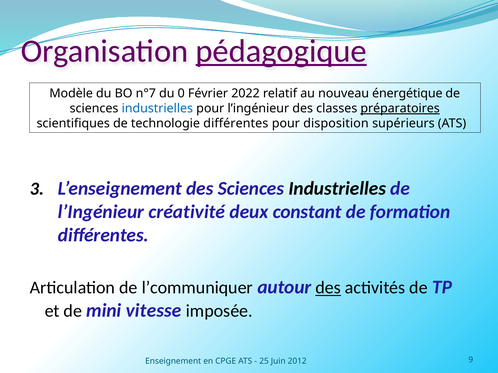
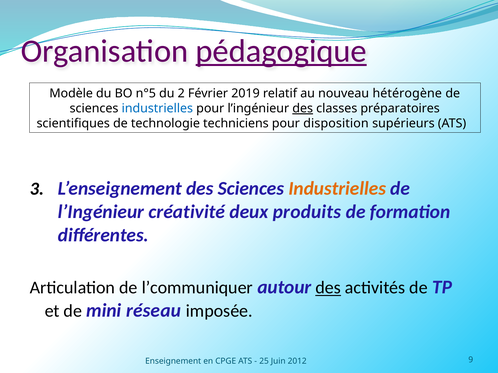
n°7: n°7 -> n°5
0: 0 -> 2
2022: 2022 -> 2019
énergétique: énergétique -> hétérogène
des at (303, 109) underline: none -> present
préparatoires underline: present -> none
technologie différentes: différentes -> techniciens
Industrielles at (337, 189) colour: black -> orange
constant: constant -> produits
vitesse: vitesse -> réseau
